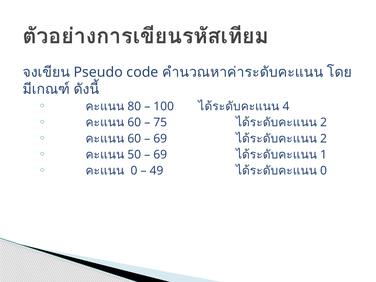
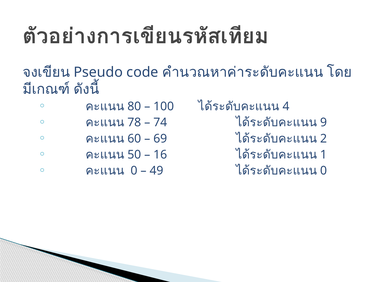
60 at (134, 122): 60 -> 78
75: 75 -> 74
2 at (324, 122): 2 -> 9
69 at (160, 155): 69 -> 16
